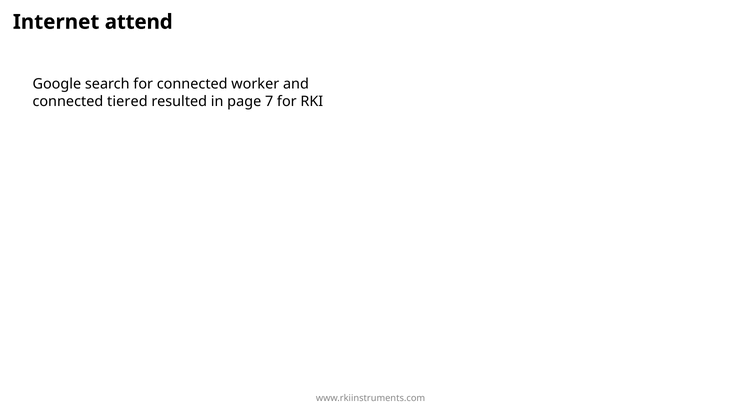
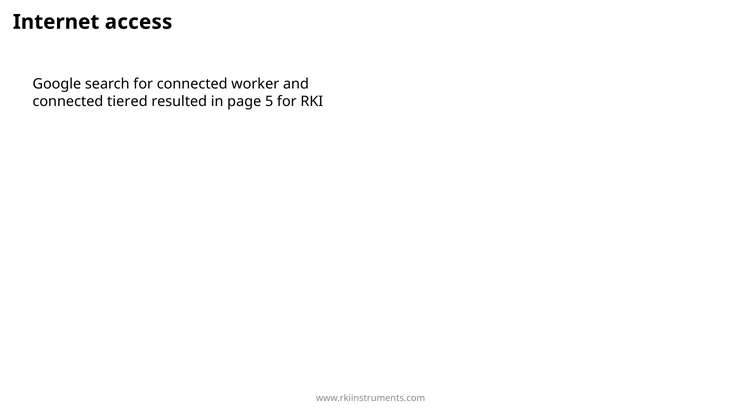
attend: attend -> access
7: 7 -> 5
